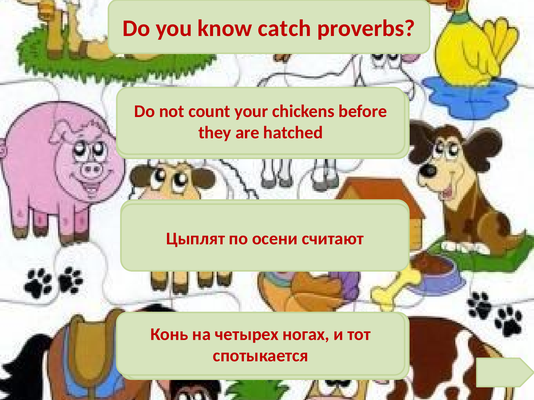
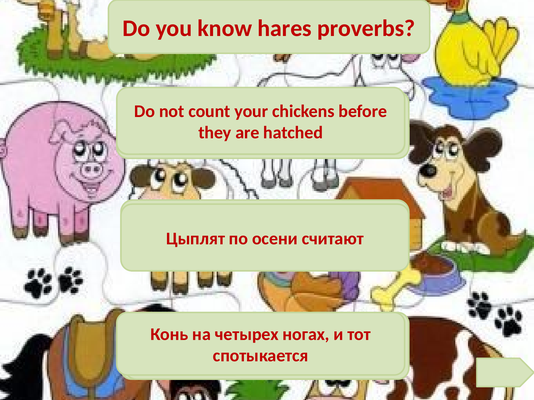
know catch: catch -> hares
